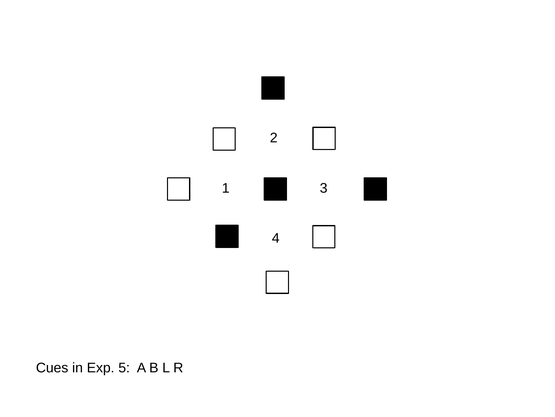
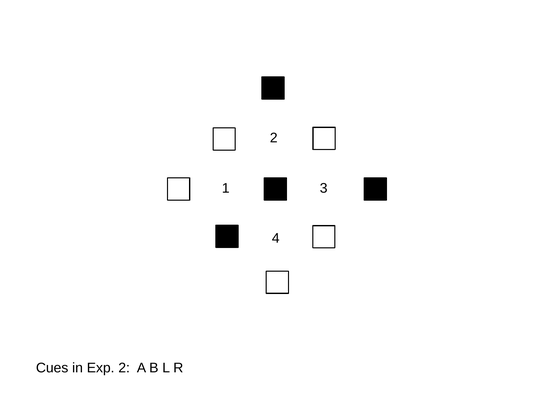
Exp 5: 5 -> 2
